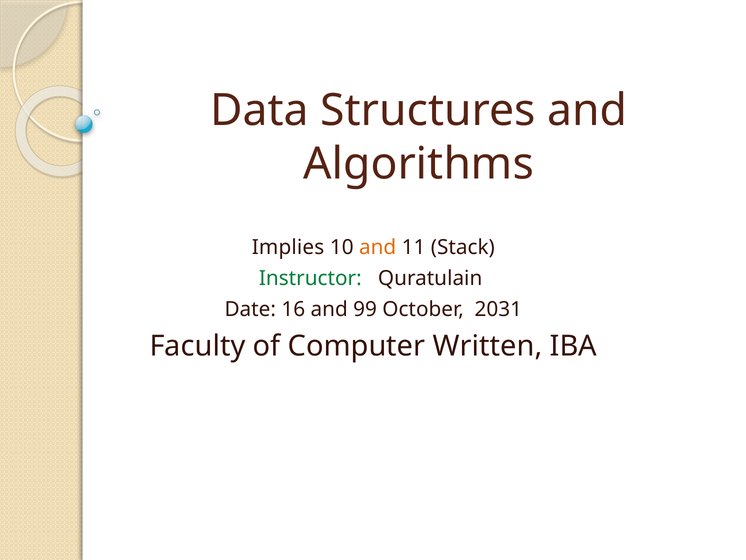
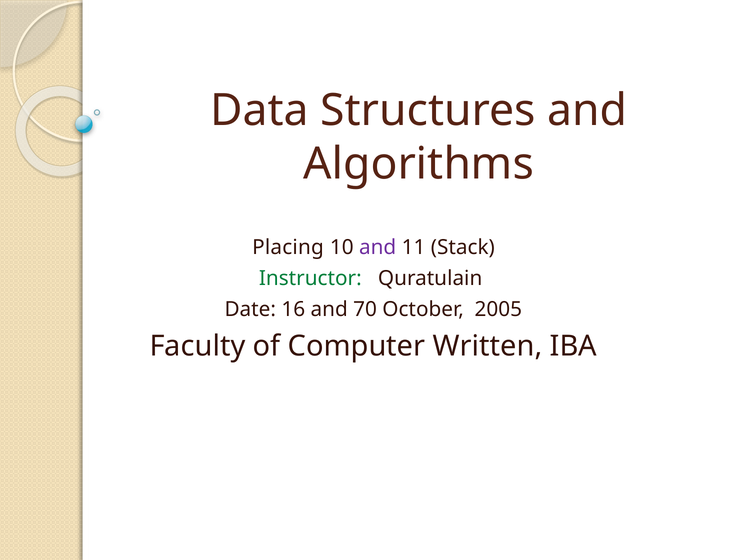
Implies: Implies -> Placing
and at (378, 247) colour: orange -> purple
99: 99 -> 70
2031: 2031 -> 2005
